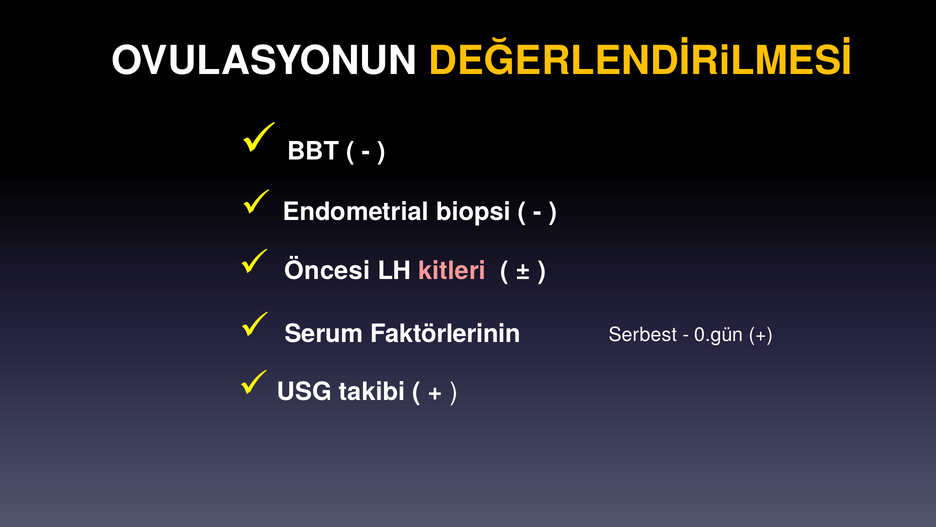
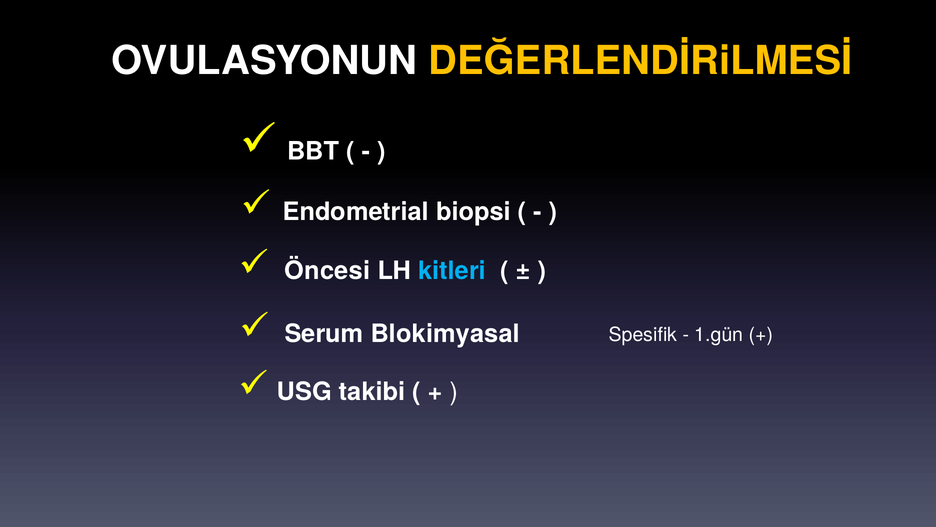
kitleri colour: pink -> light blue
Faktörlerinin: Faktörlerinin -> Blokimyasal
Serbest: Serbest -> Spesifik
0.gün: 0.gün -> 1.gün
